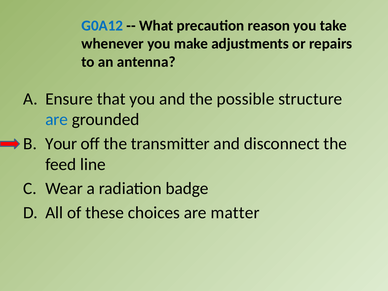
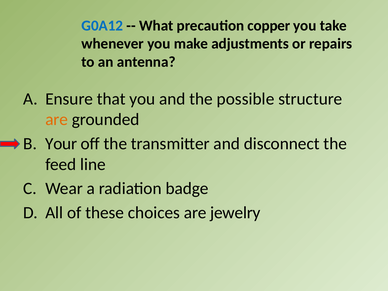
reason: reason -> copper
are at (57, 120) colour: blue -> orange
matter: matter -> jewelry
